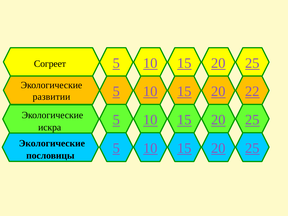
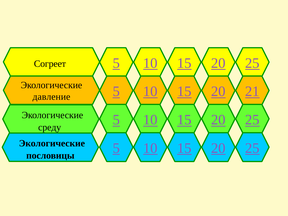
развитии: развитии -> давление
22: 22 -> 21
искра: искра -> среду
